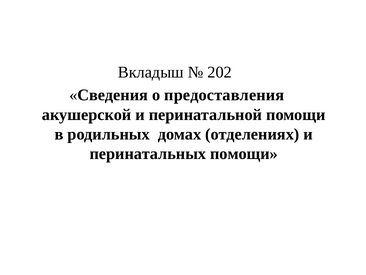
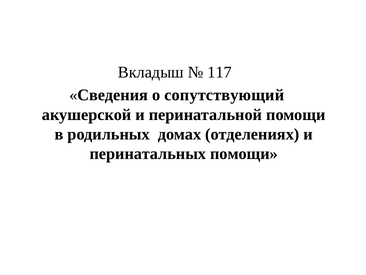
202: 202 -> 117
предоставления: предоставления -> сопутствующий
